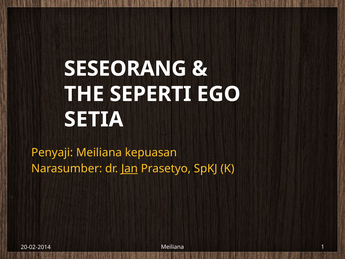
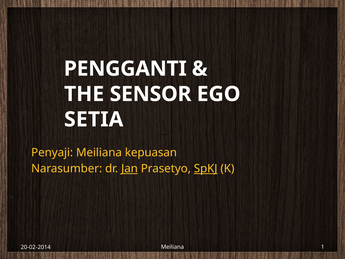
SESEORANG: SESEORANG -> PENGGANTI
SEPERTI: SEPERTI -> SENSOR
SpKJ underline: none -> present
